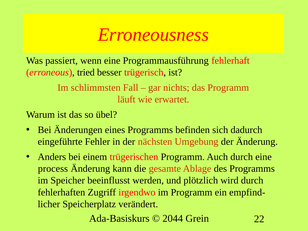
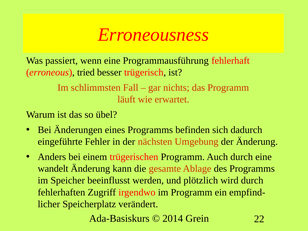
process: process -> wandelt
2044: 2044 -> 2014
